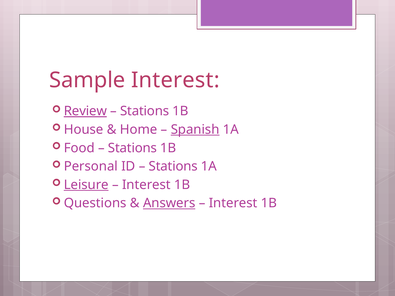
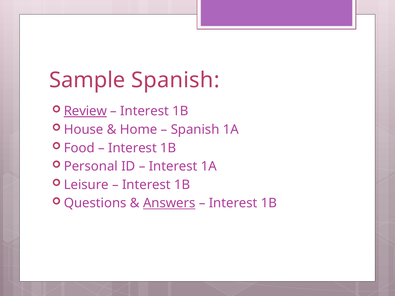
Sample Interest: Interest -> Spanish
Stations at (145, 111): Stations -> Interest
Spanish at (195, 130) underline: present -> none
Stations at (133, 148): Stations -> Interest
Stations at (173, 166): Stations -> Interest
Leisure underline: present -> none
